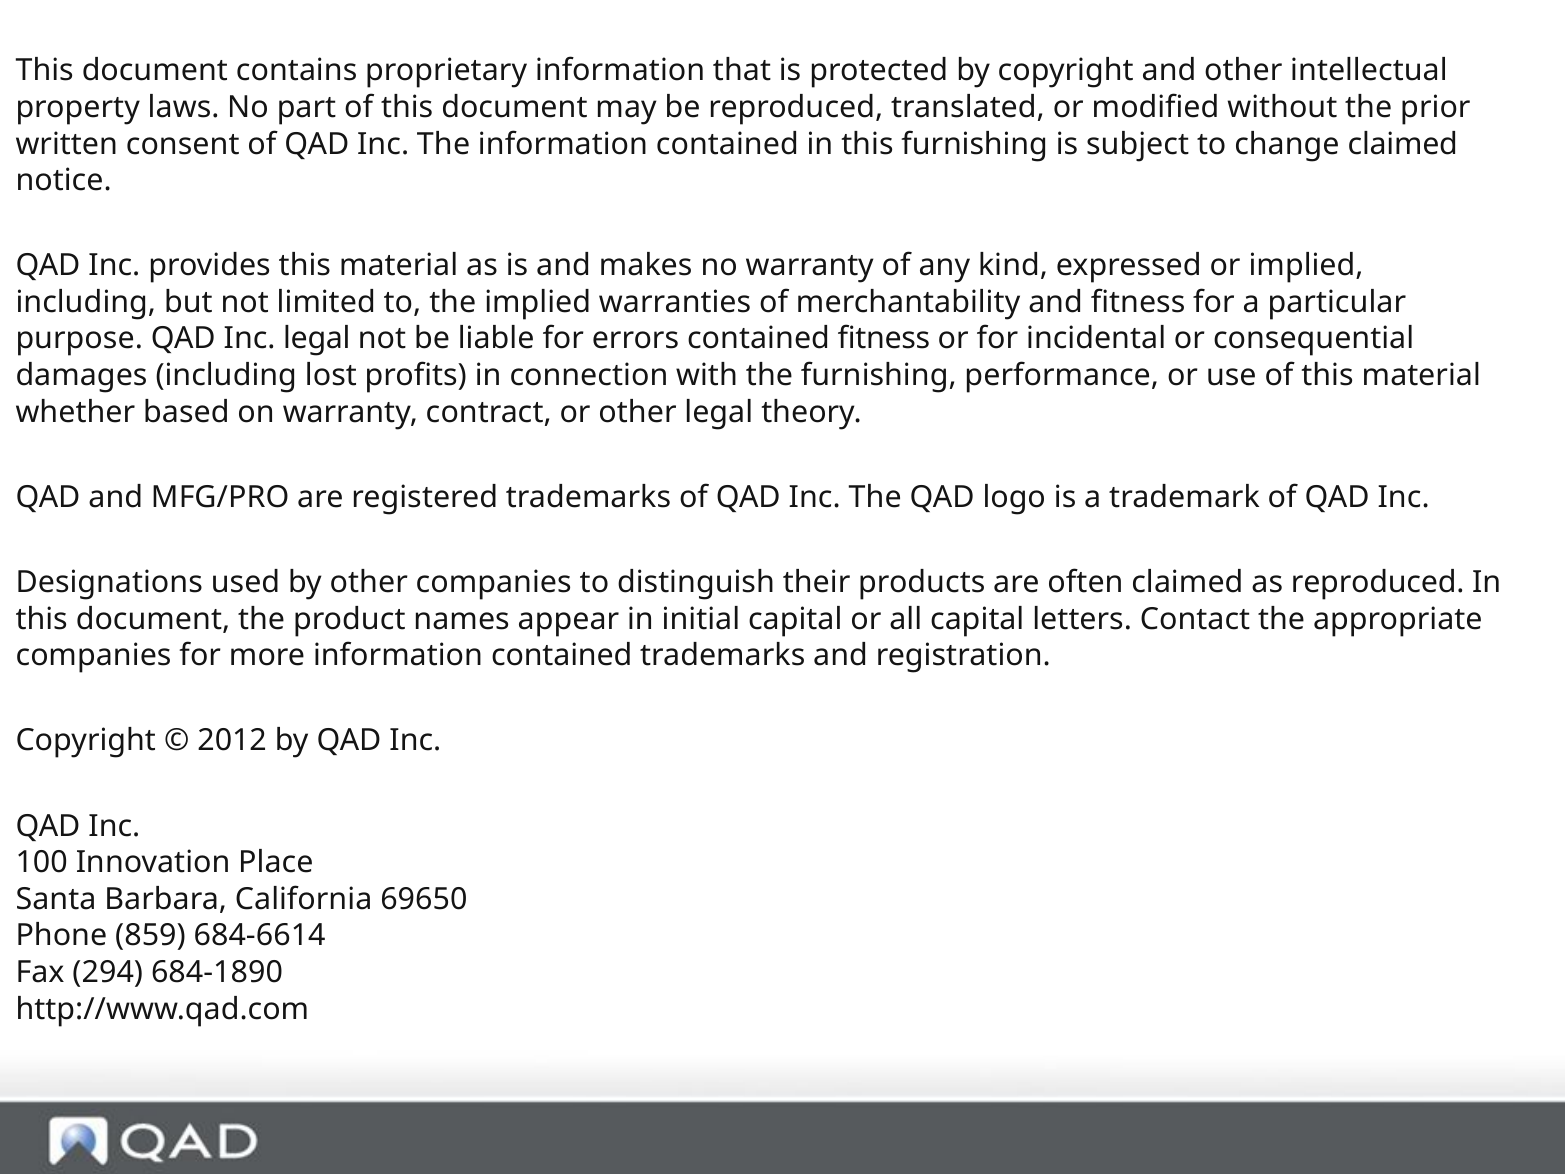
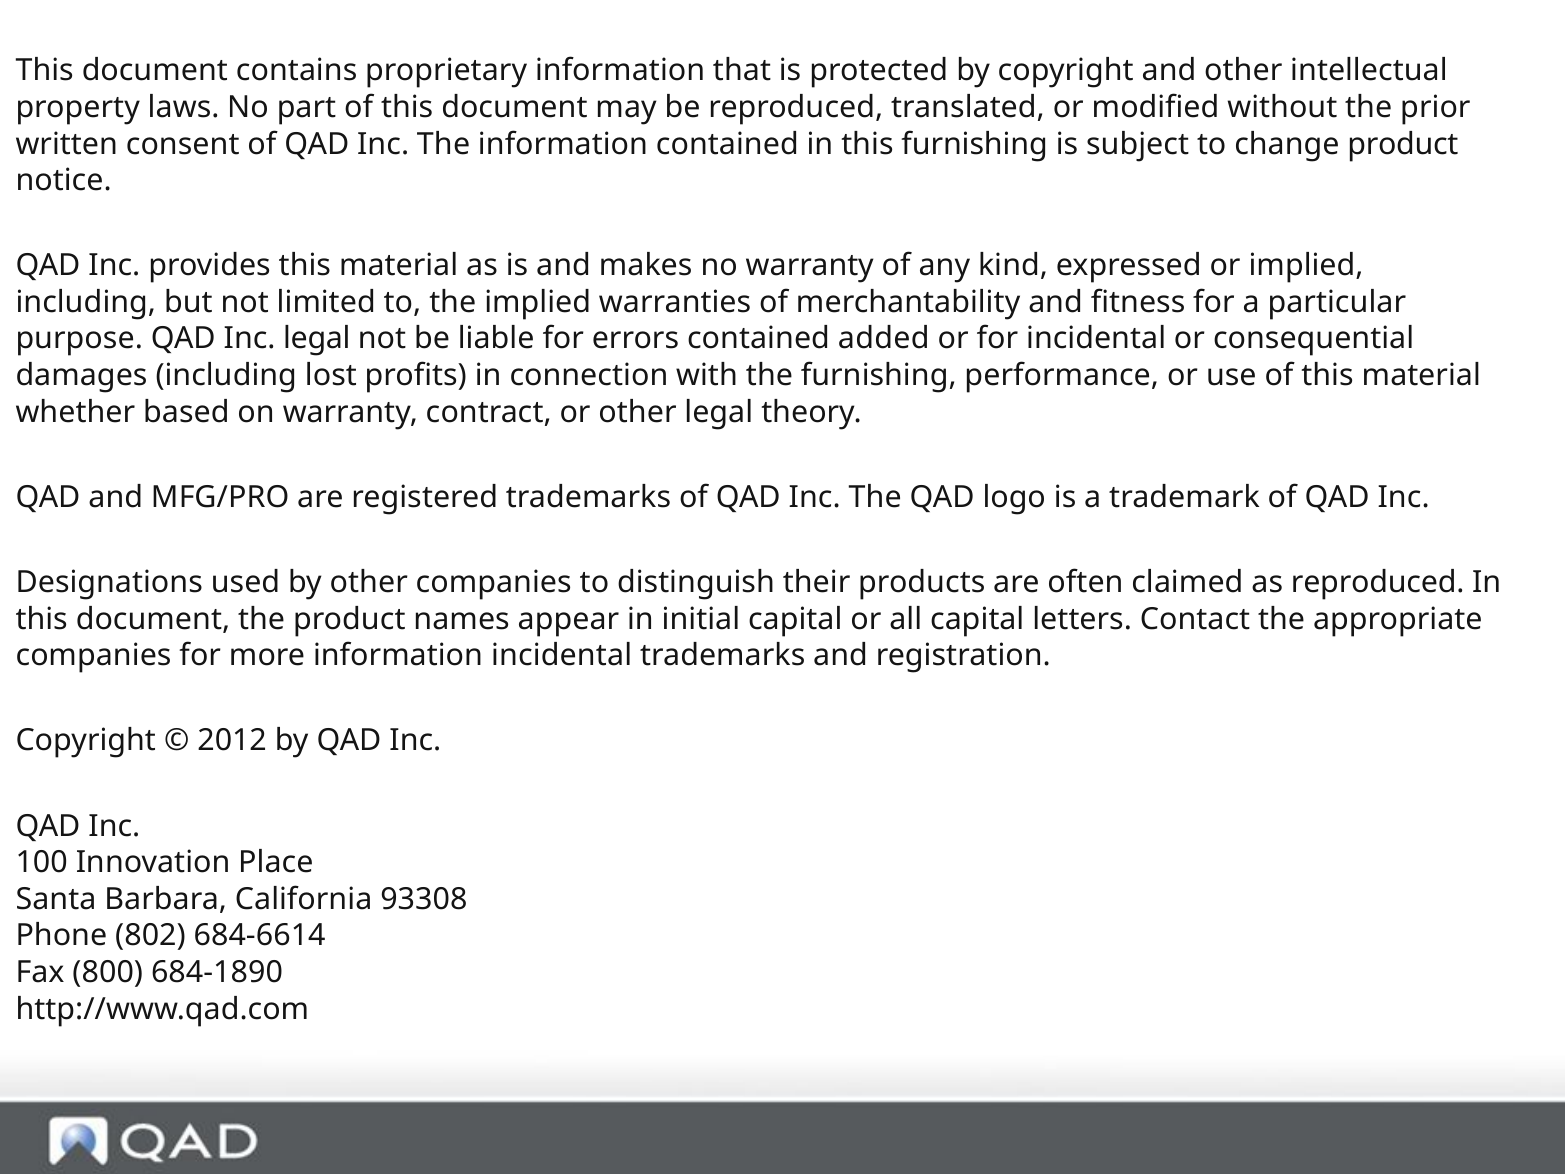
change claimed: claimed -> product
contained fitness: fitness -> added
more information contained: contained -> incidental
69650: 69650 -> 93308
859: 859 -> 802
294: 294 -> 800
